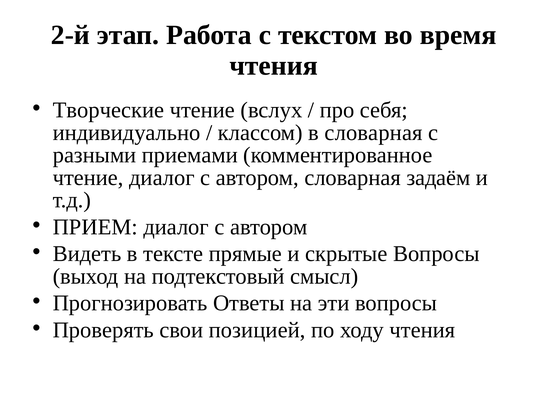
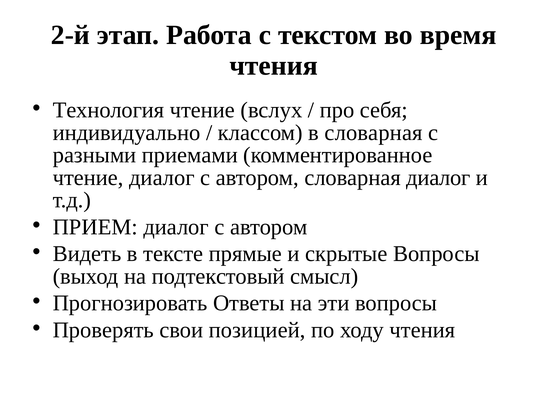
Творческие: Творческие -> Технология
словарная задаём: задаём -> диалог
